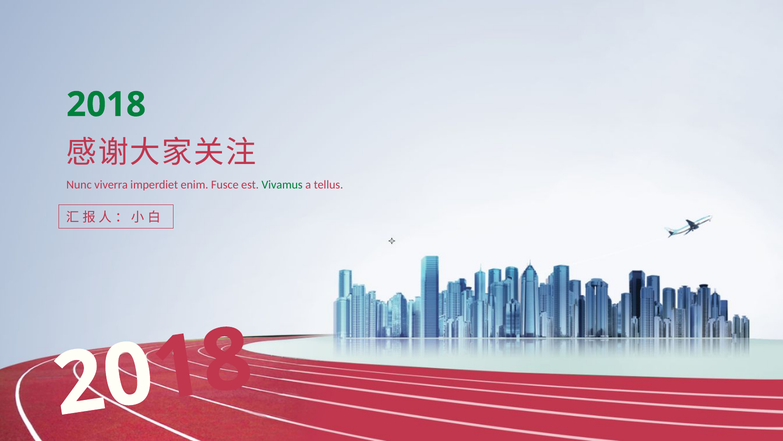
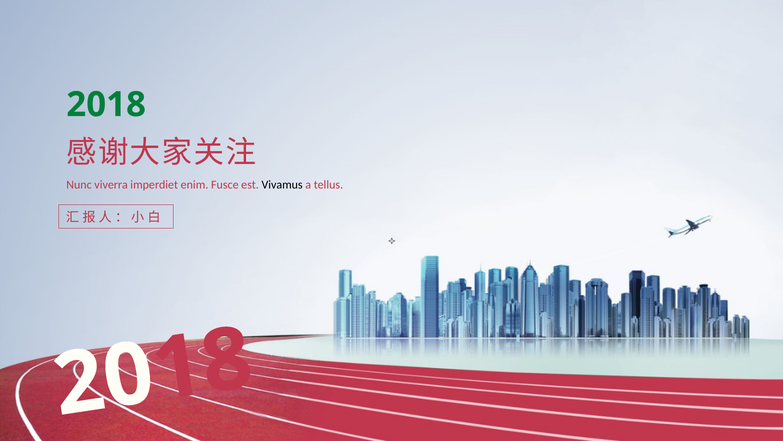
Vivamus colour: green -> black
